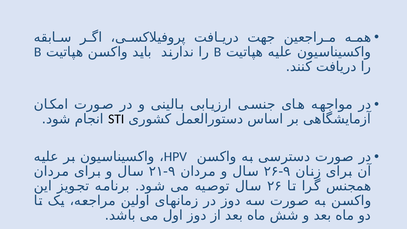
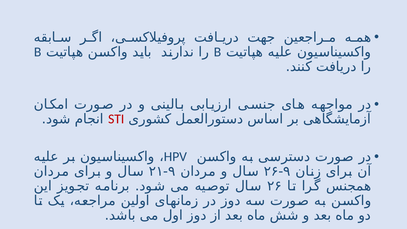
STI colour: black -> red
